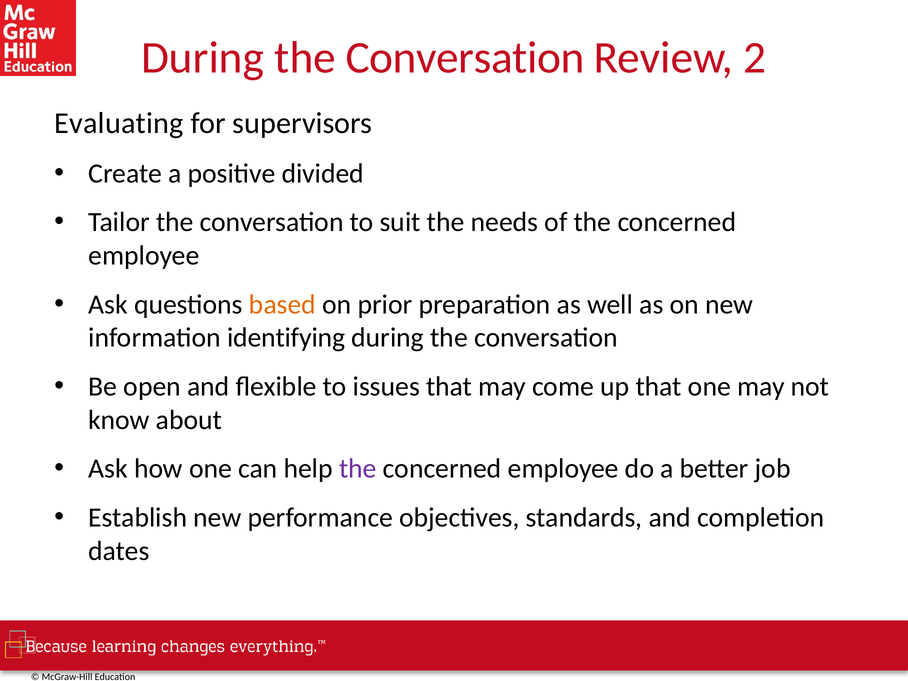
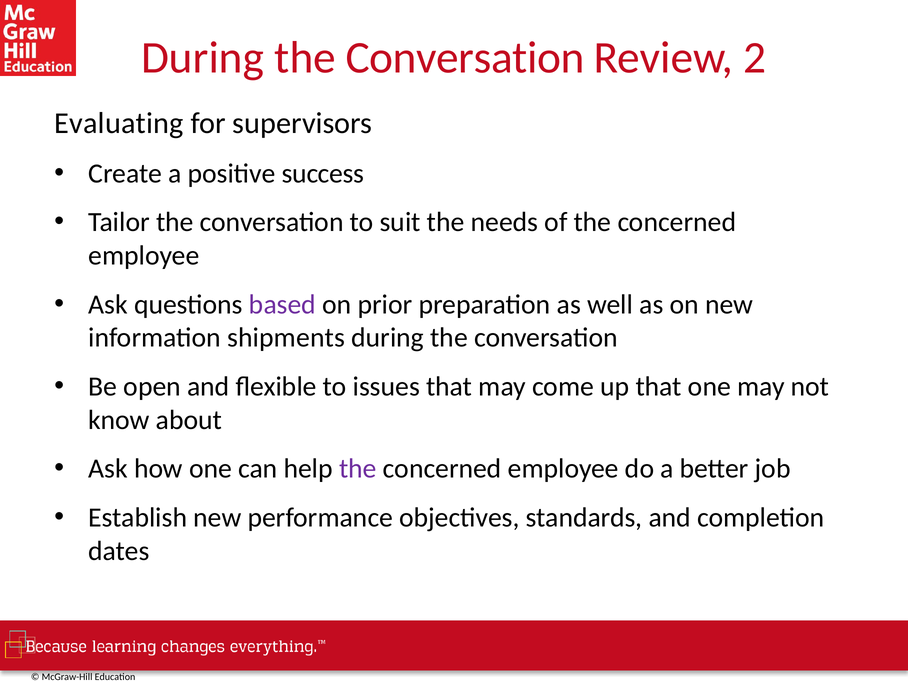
divided: divided -> success
based colour: orange -> purple
identifying: identifying -> shipments
